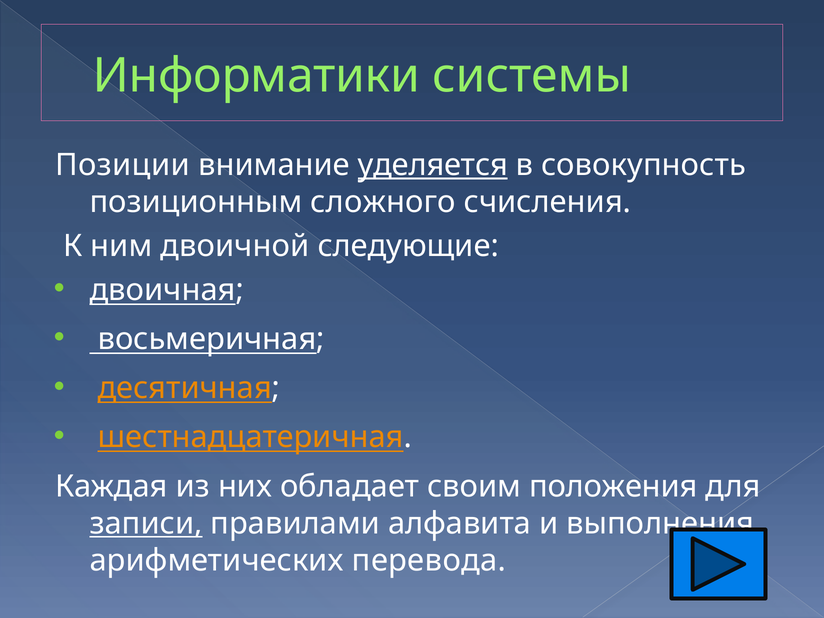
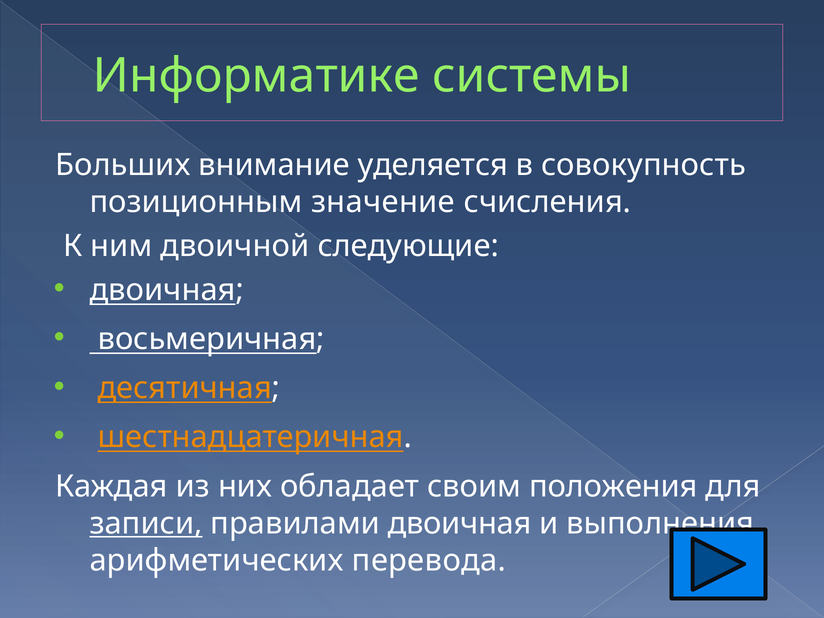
Информатики: Информатики -> Информатике
Позиции: Позиции -> Больших
уделяется underline: present -> none
сложного: сложного -> значение
правилами алфавита: алфавита -> двоичная
